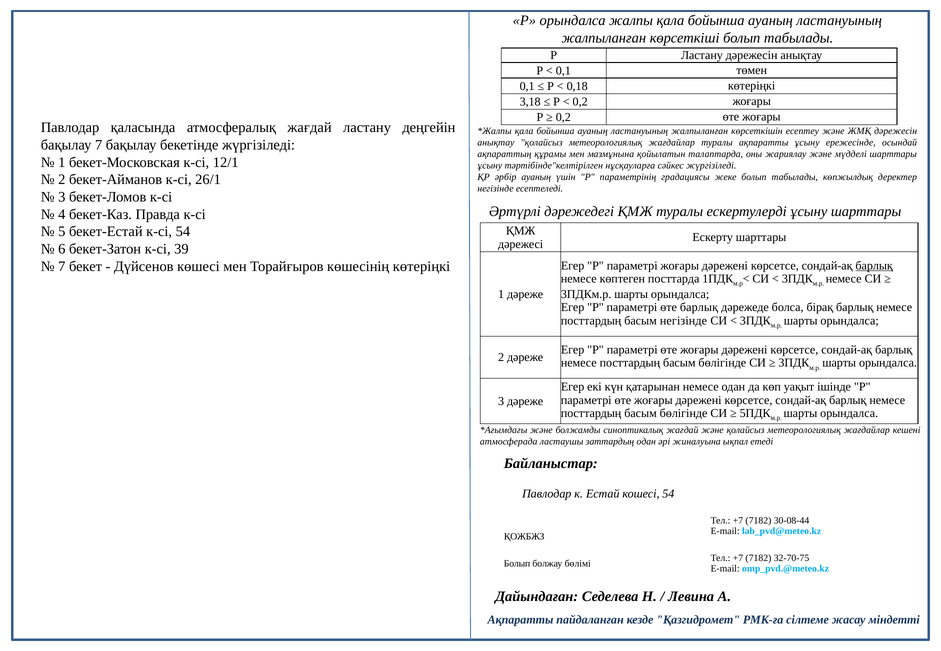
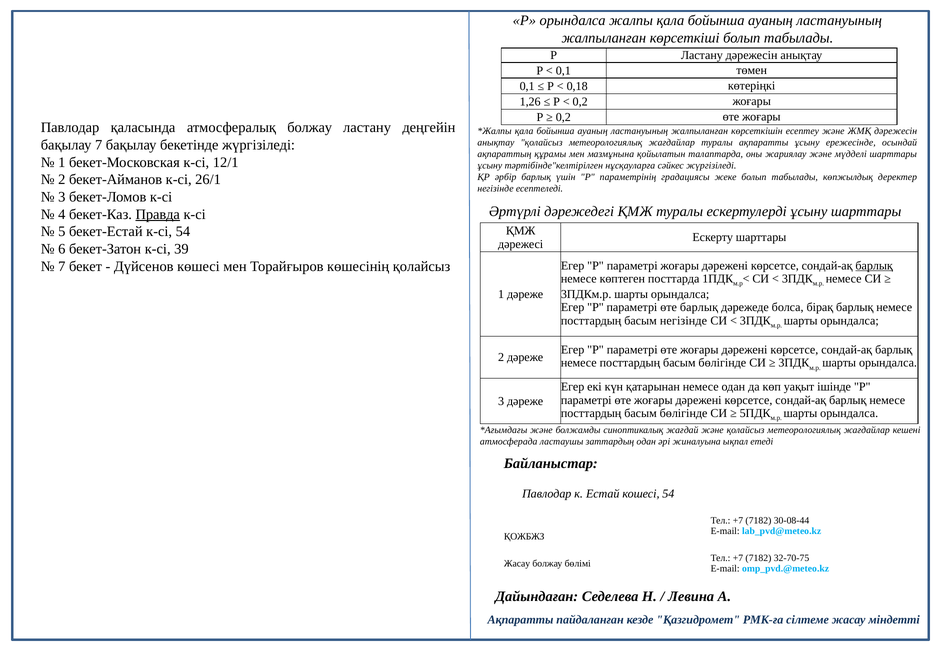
3,18: 3,18 -> 1,26
атмосфералық жағдай: жағдай -> болжау
әрбір ауаның: ауаның -> барлық
Правда underline: none -> present
көшесінің көтеріңкі: көтеріңкі -> қолайсыз
Болып at (517, 564): Болып -> Жасау
